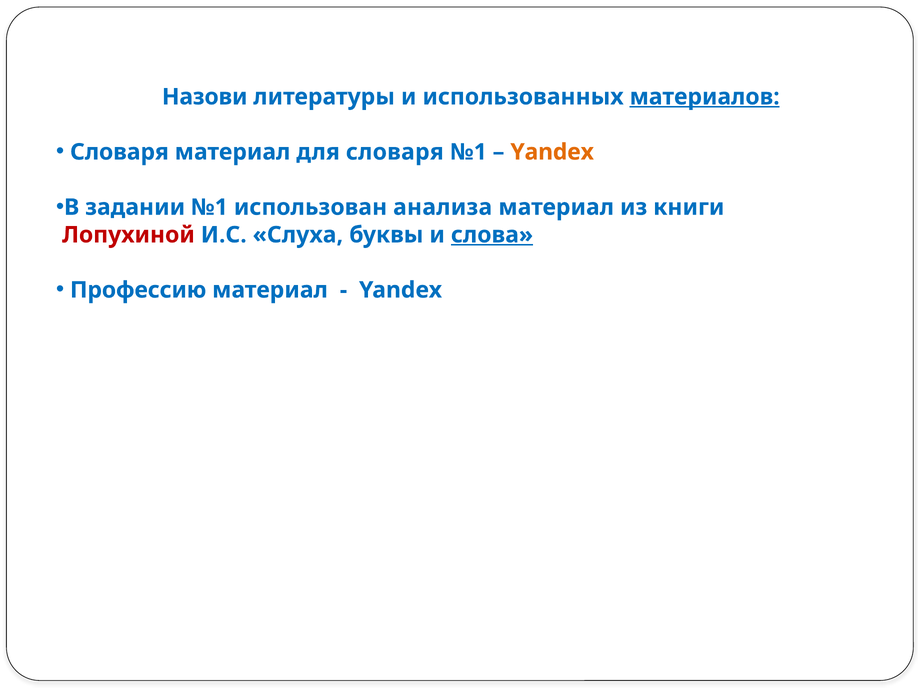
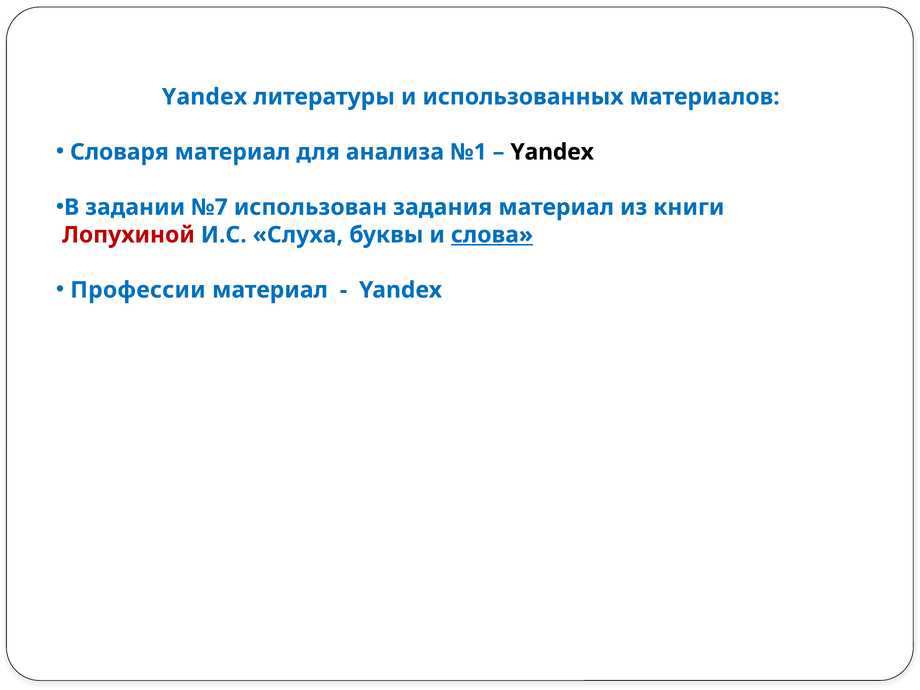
Назови at (205, 97): Назови -> Yandex
материалов underline: present -> none
для словаря: словаря -> анализа
Yandex at (552, 152) colour: orange -> black
задании №1: №1 -> №7
анализа: анализа -> задания
Профессию: Профессию -> Профессии
